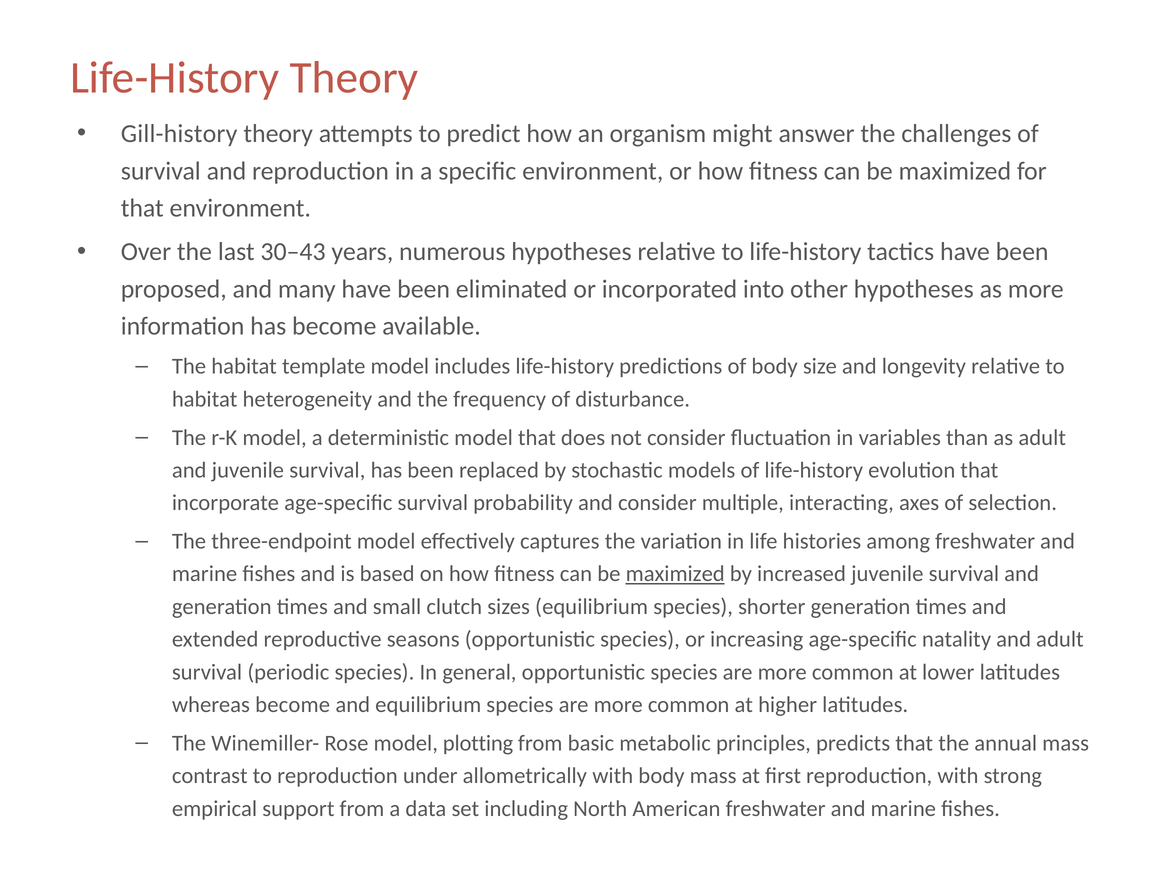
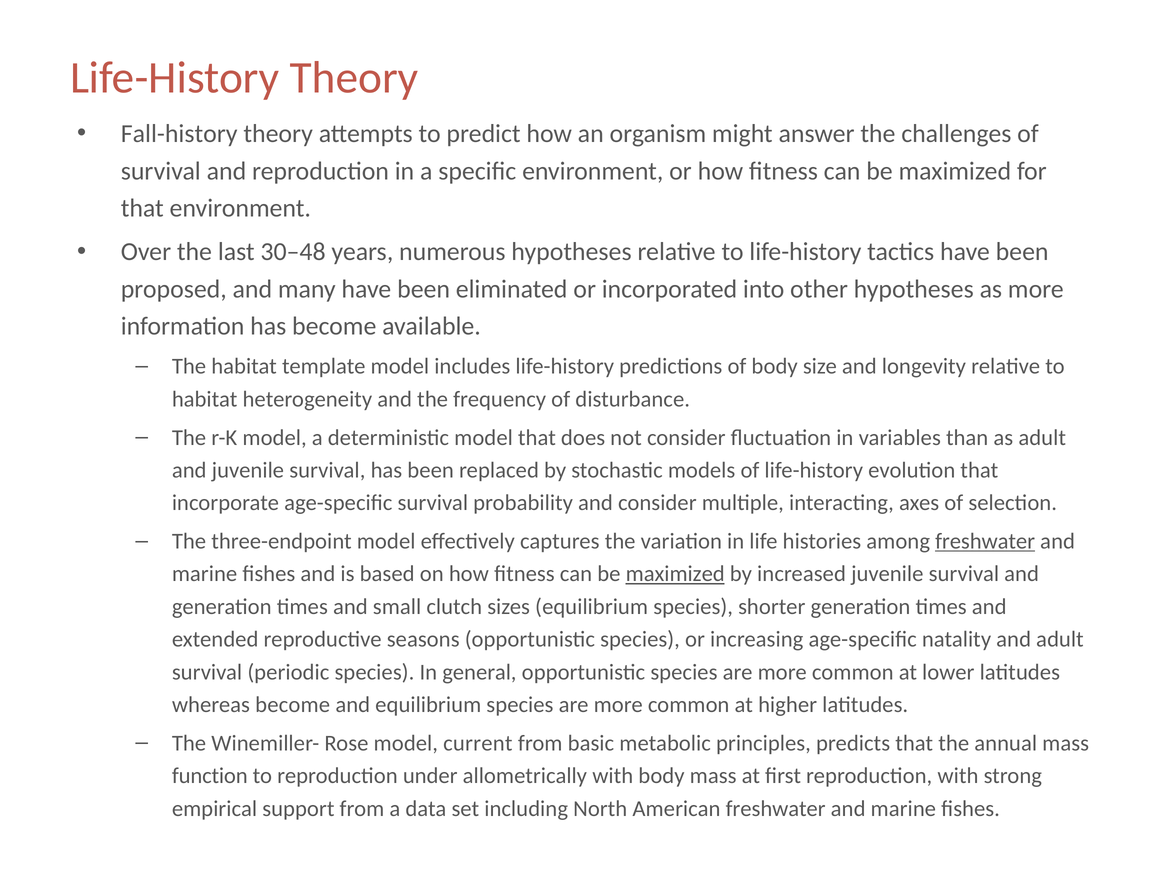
Gill-history: Gill-history -> Fall-history
30–43: 30–43 -> 30–48
freshwater at (985, 541) underline: none -> present
plotting: plotting -> current
contrast: contrast -> function
